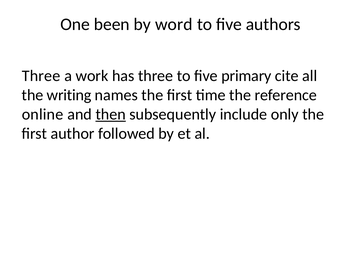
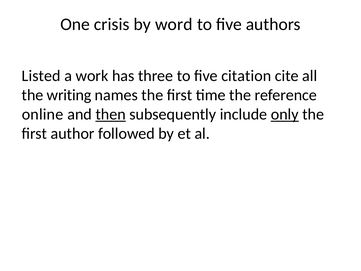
been: been -> crisis
Three at (41, 76): Three -> Listed
primary: primary -> citation
only underline: none -> present
